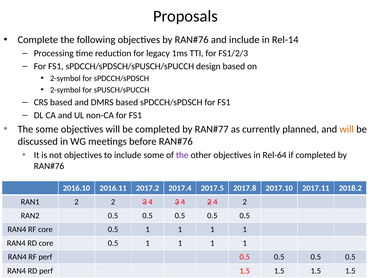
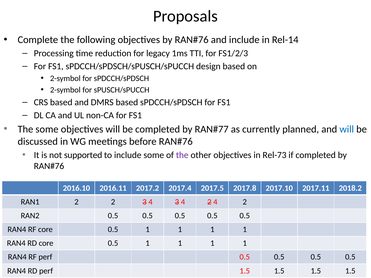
will at (347, 129) colour: orange -> blue
not objectives: objectives -> supported
Rel-64: Rel-64 -> Rel-73
